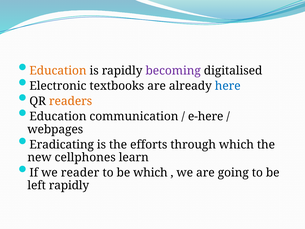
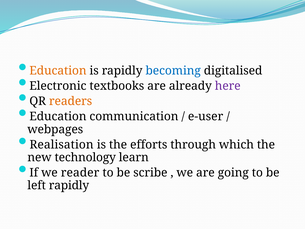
becoming colour: purple -> blue
here colour: blue -> purple
e-here: e-here -> e-user
Eradicating: Eradicating -> Realisation
cellphones: cellphones -> technology
be which: which -> scribe
